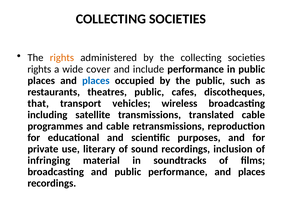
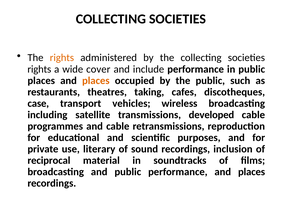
places at (96, 81) colour: blue -> orange
theatres public: public -> taking
that: that -> case
translated: translated -> developed
infringing: infringing -> reciprocal
